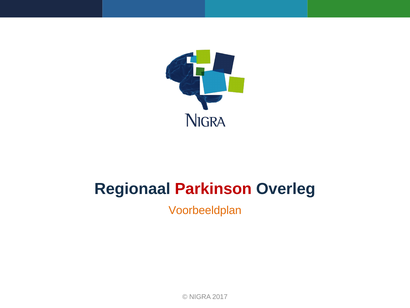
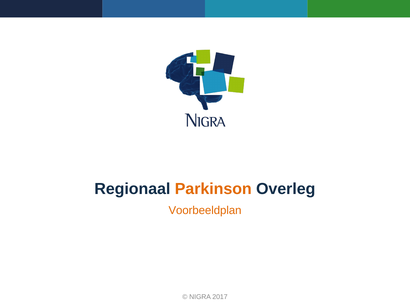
Parkinson colour: red -> orange
